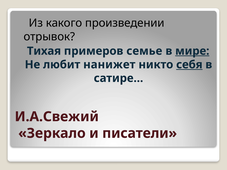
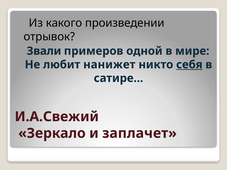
Тихая: Тихая -> Звали
семье: семье -> одной
мире underline: present -> none
писатели: писатели -> заплачет
